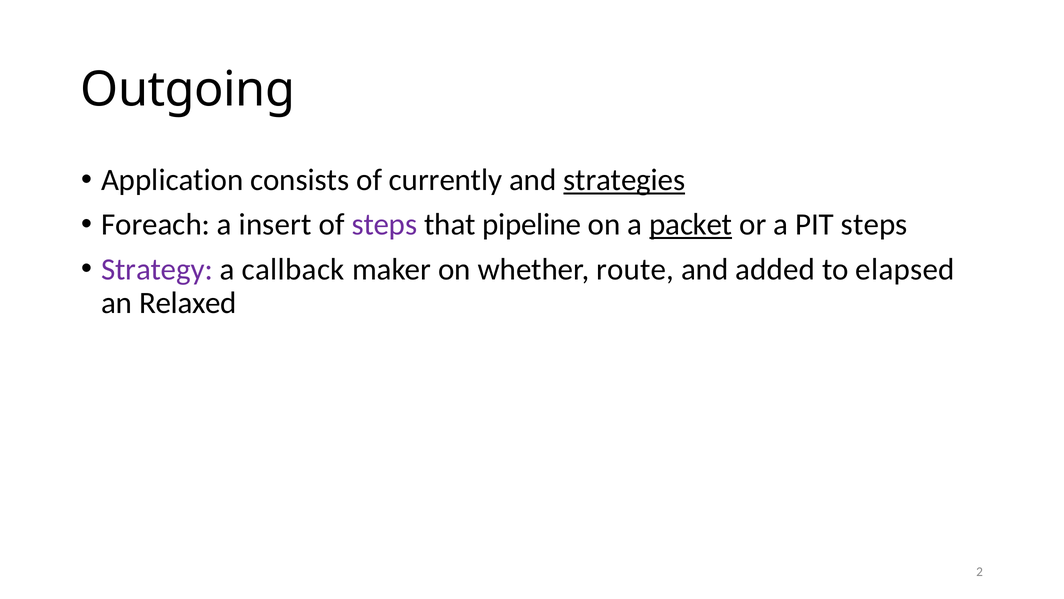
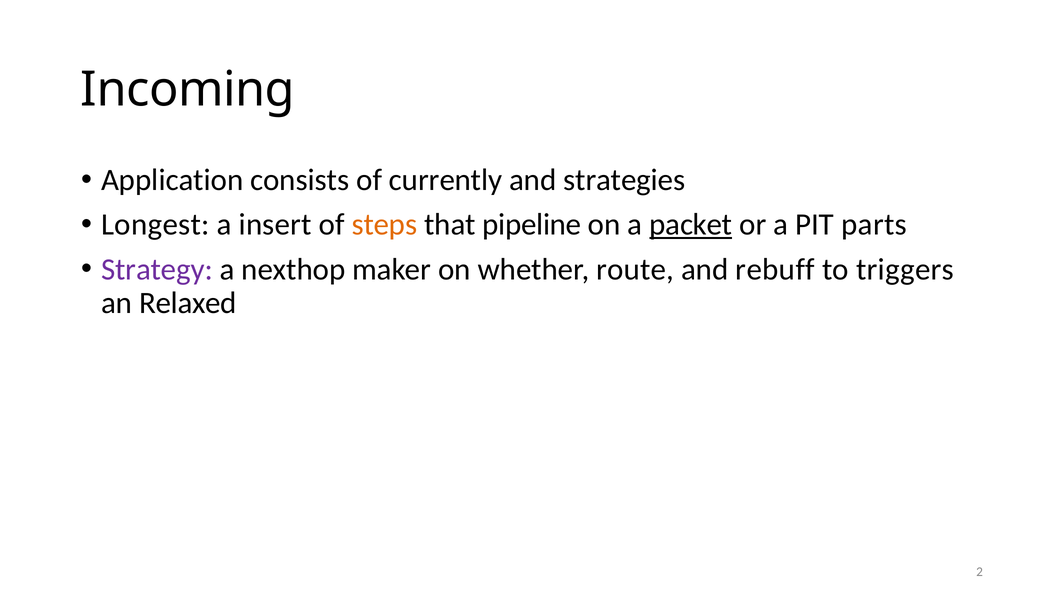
Outgoing: Outgoing -> Incoming
strategies underline: present -> none
Foreach: Foreach -> Longest
steps at (384, 225) colour: purple -> orange
PIT steps: steps -> parts
callback: callback -> nexthop
added: added -> rebuff
elapsed: elapsed -> triggers
